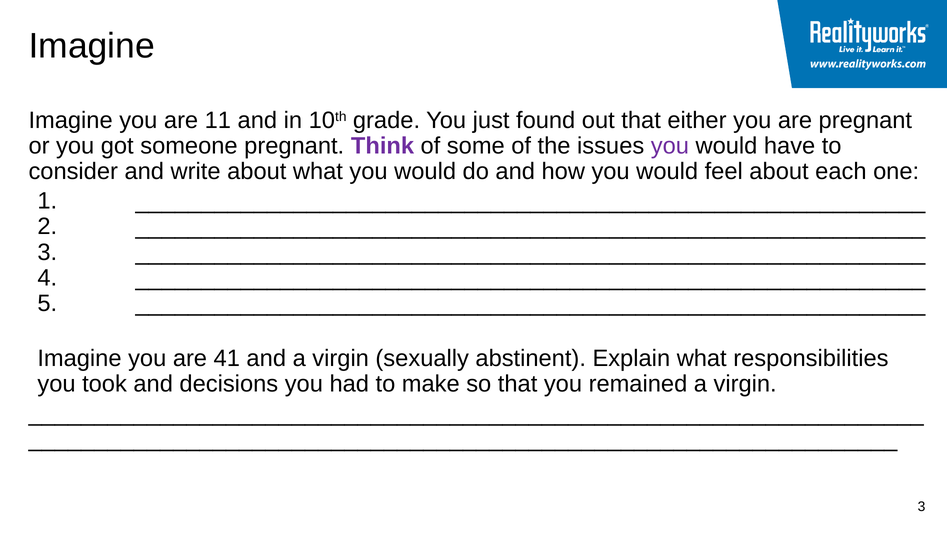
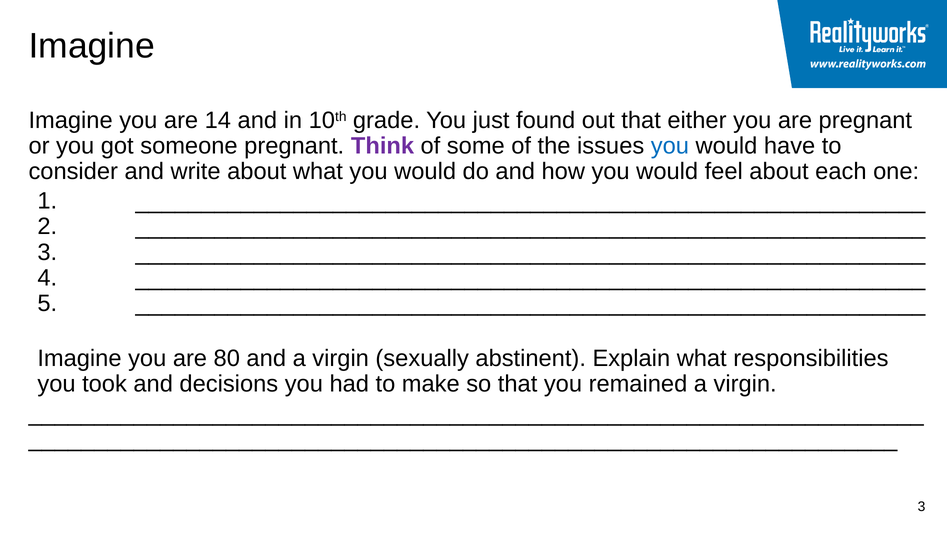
11: 11 -> 14
you at (670, 146) colour: purple -> blue
41: 41 -> 80
